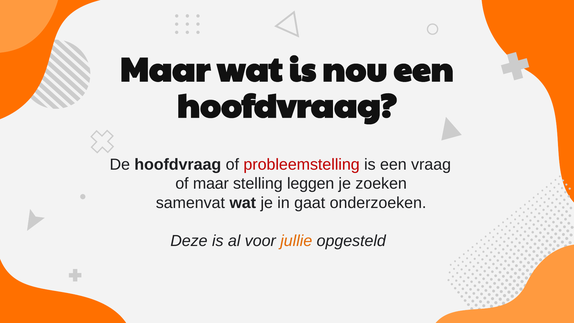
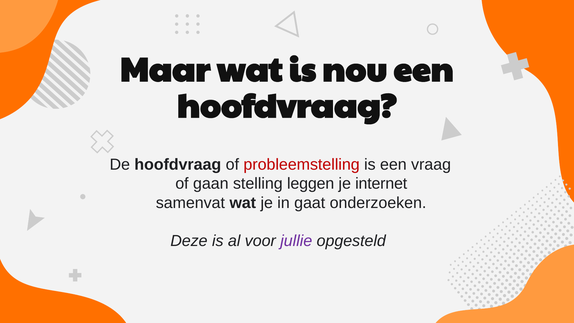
of maar: maar -> gaan
zoeken: zoeken -> internet
jullie colour: orange -> purple
